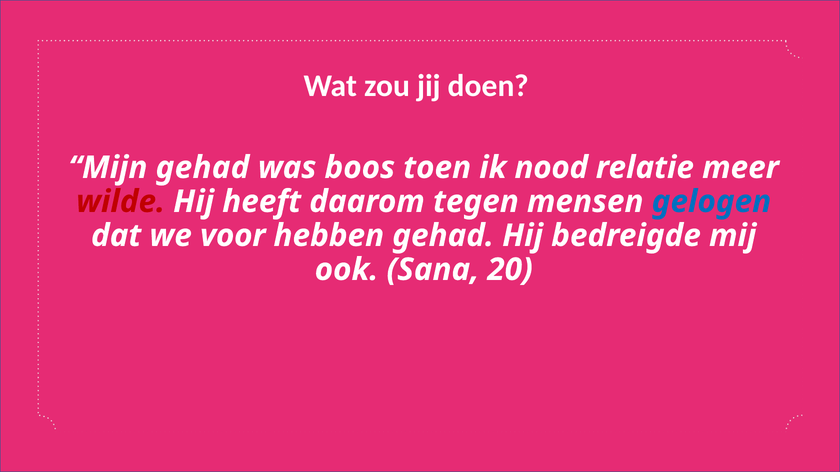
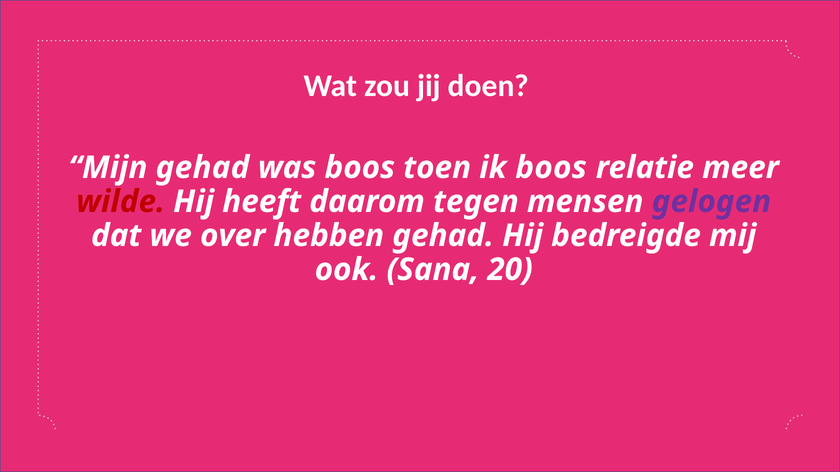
ik nood: nood -> boos
gelogen colour: blue -> purple
voor: voor -> over
